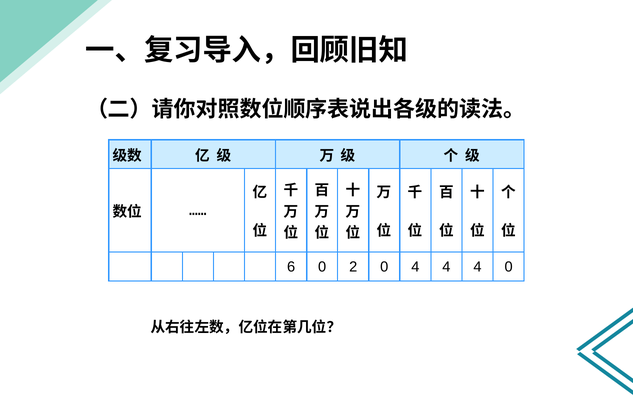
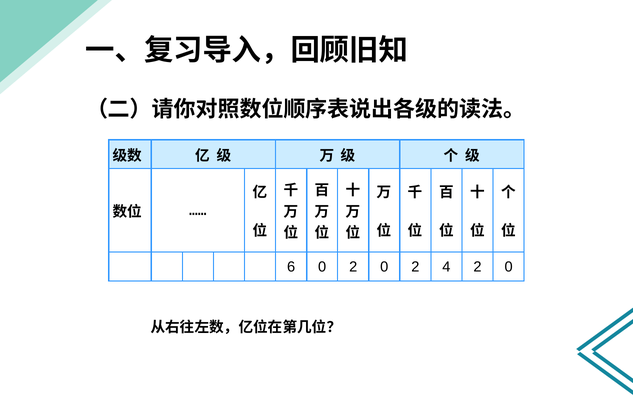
2 0 4: 4 -> 2
4 at (477, 267): 4 -> 2
